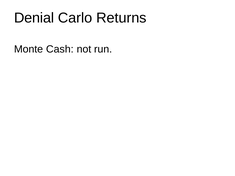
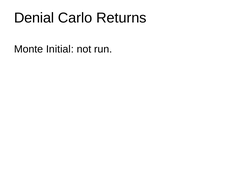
Cash: Cash -> Initial
